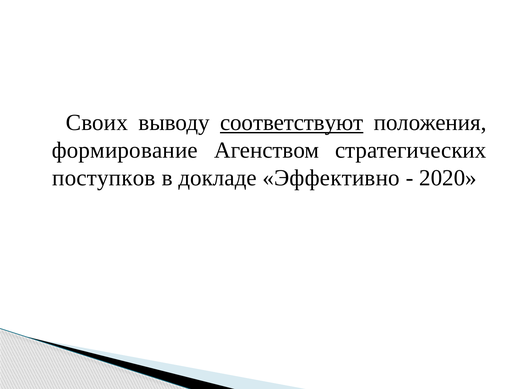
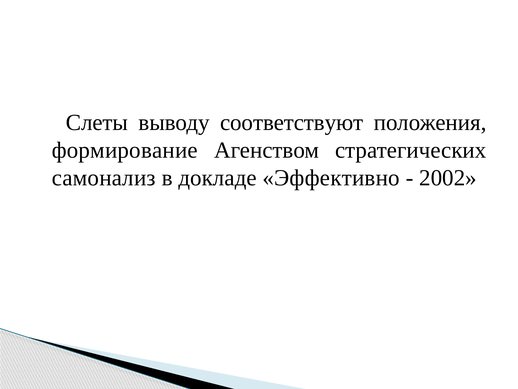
Своих: Своих -> Слеты
соответствуют underline: present -> none
поступков: поступков -> самонализ
2020: 2020 -> 2002
